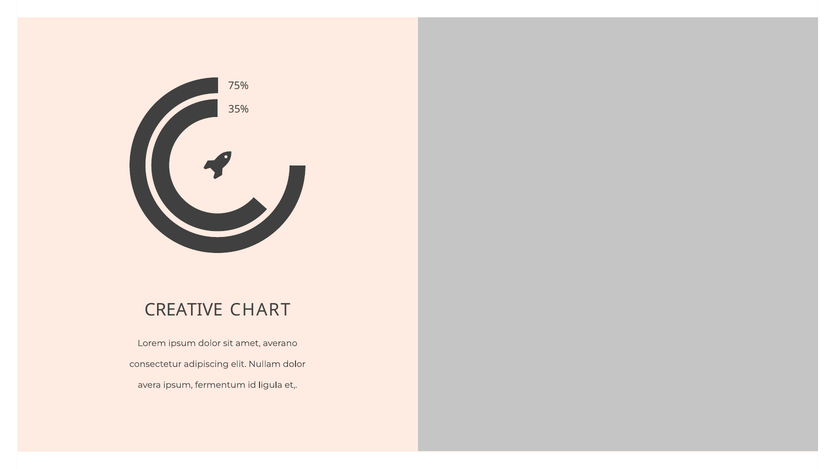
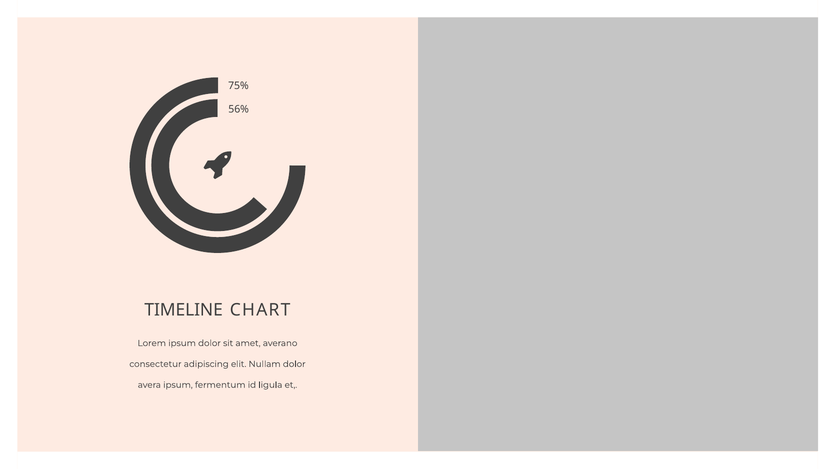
35%: 35% -> 56%
CREATIVE: CREATIVE -> TIMELINE
